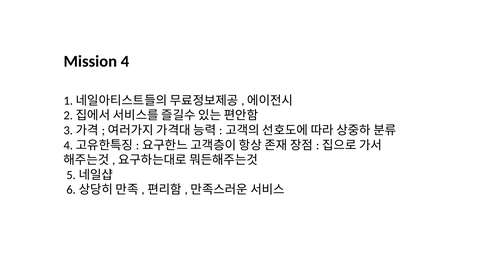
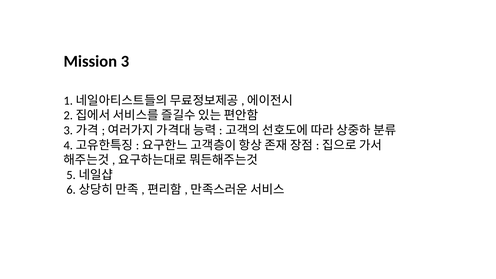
4: 4 -> 3
